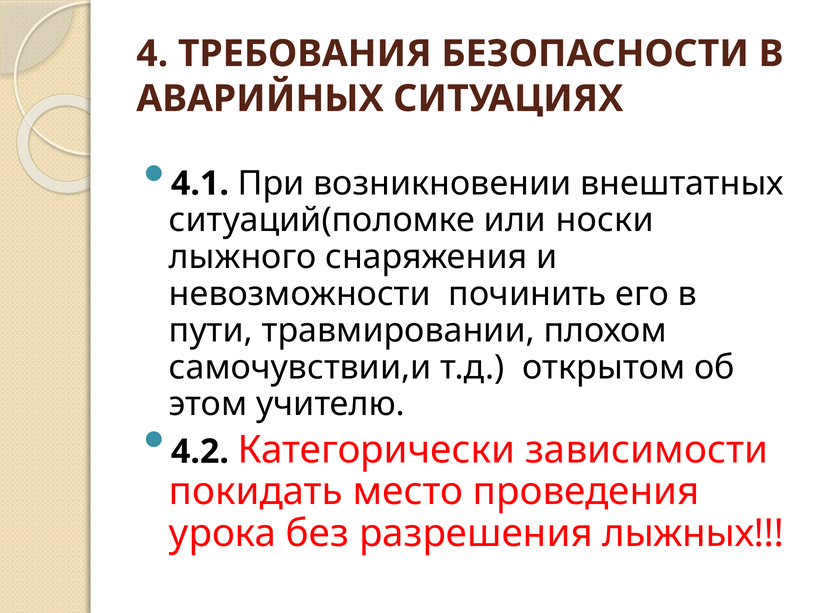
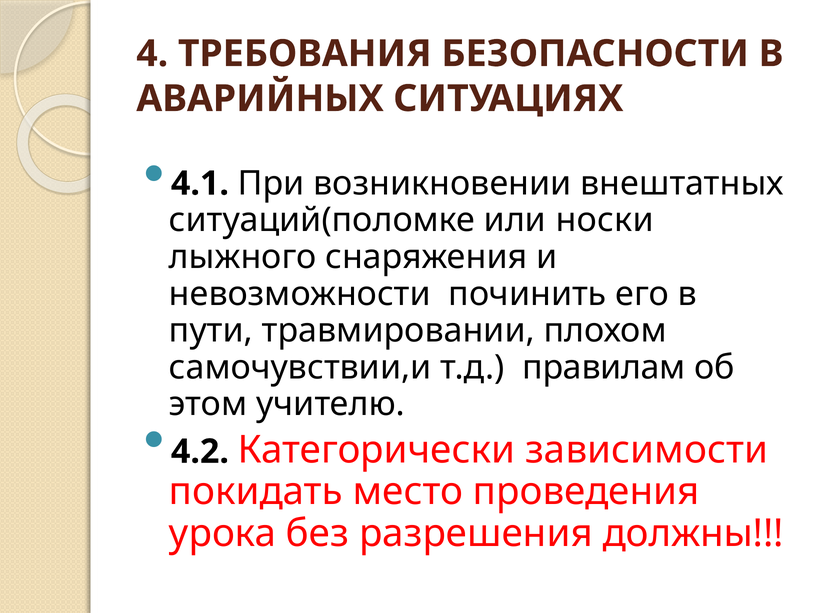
открытом: открытом -> правилам
лыжных: лыжных -> должны
